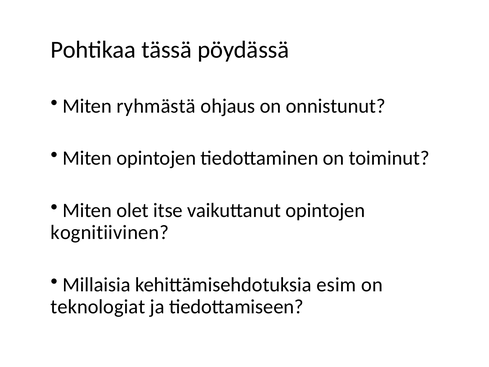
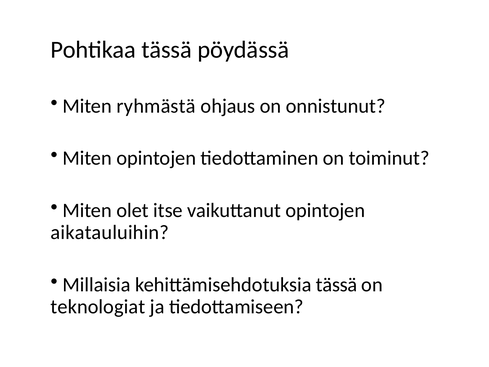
kognitiivinen: kognitiivinen -> aikatauluihin
kehittämisehdotuksia esim: esim -> tässä
